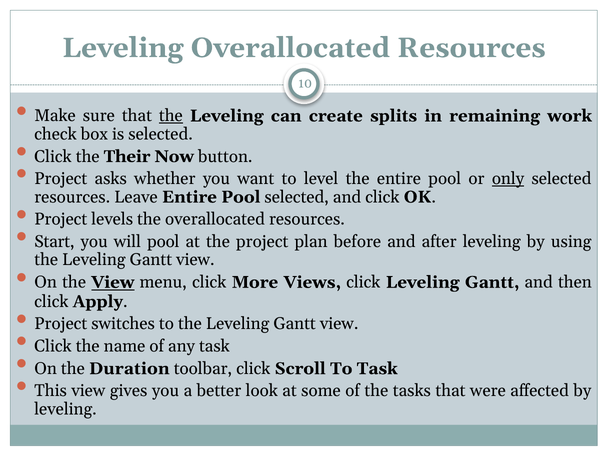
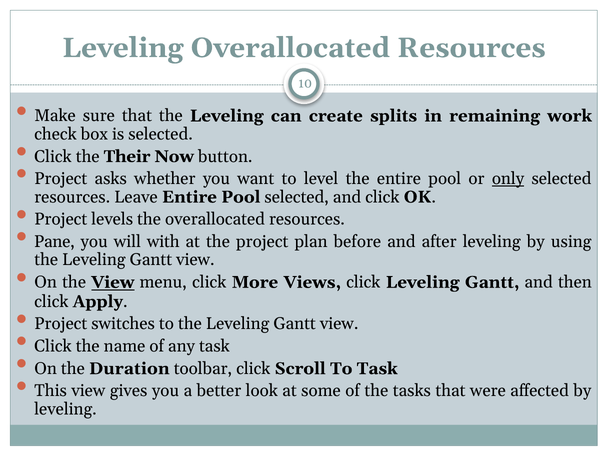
the at (171, 116) underline: present -> none
Start: Start -> Pane
will pool: pool -> with
